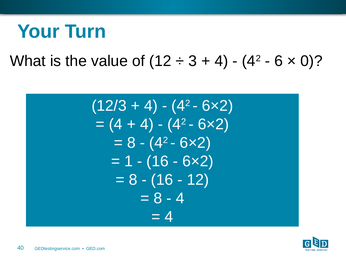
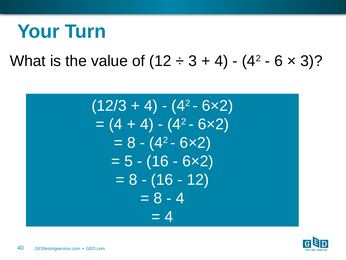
0 at (312, 61): 0 -> 3
1: 1 -> 5
